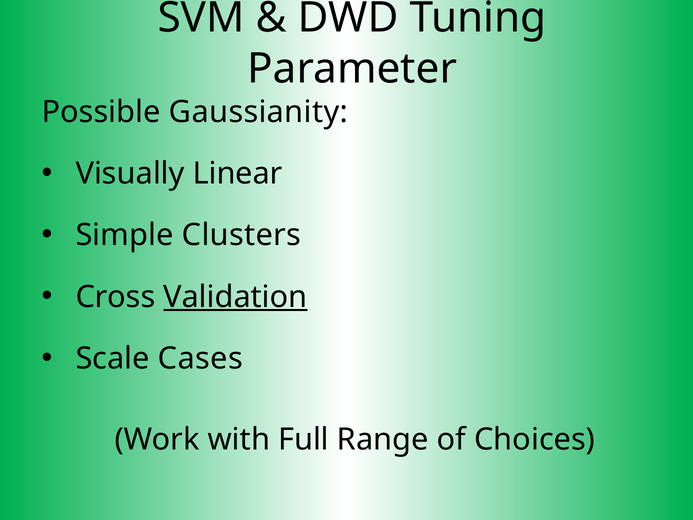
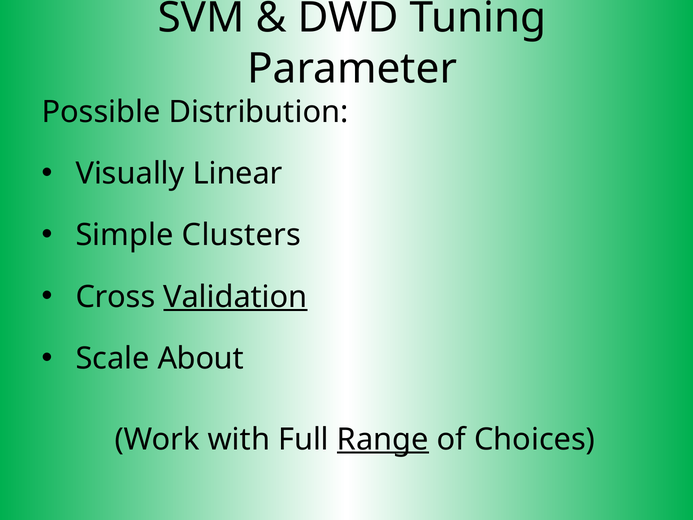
Gaussianity: Gaussianity -> Distribution
Cases: Cases -> About
Range underline: none -> present
